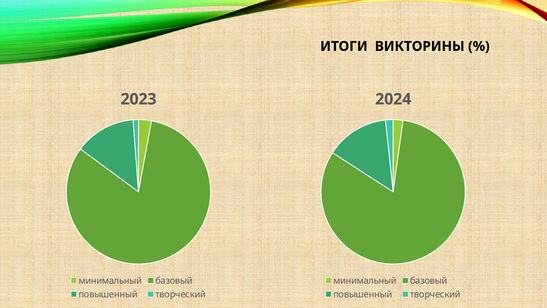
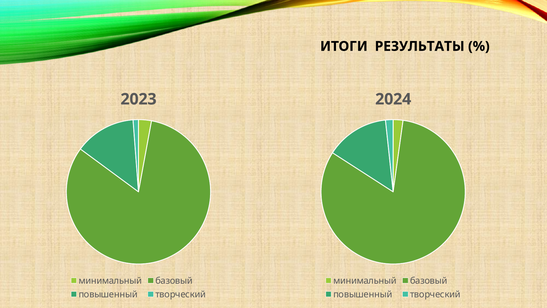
ВИКТОРИНЫ: ВИКТОРИНЫ -> РЕЗУЛЬТАТЫ
